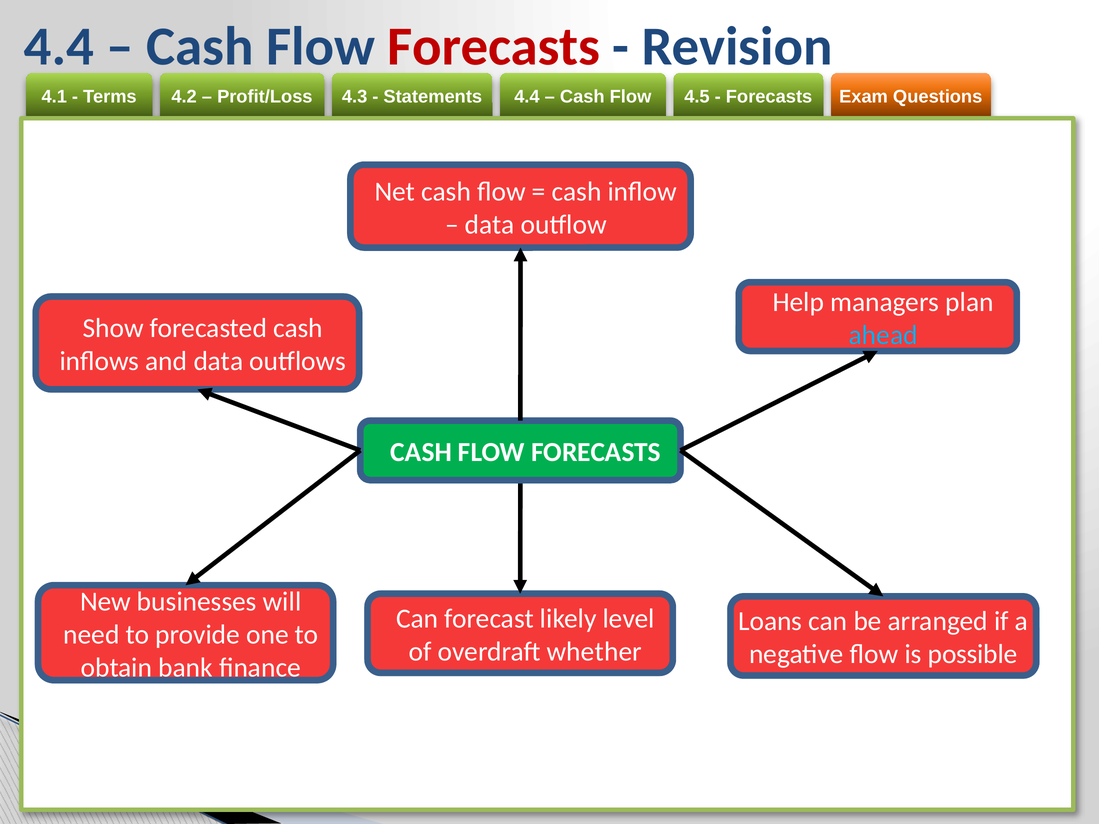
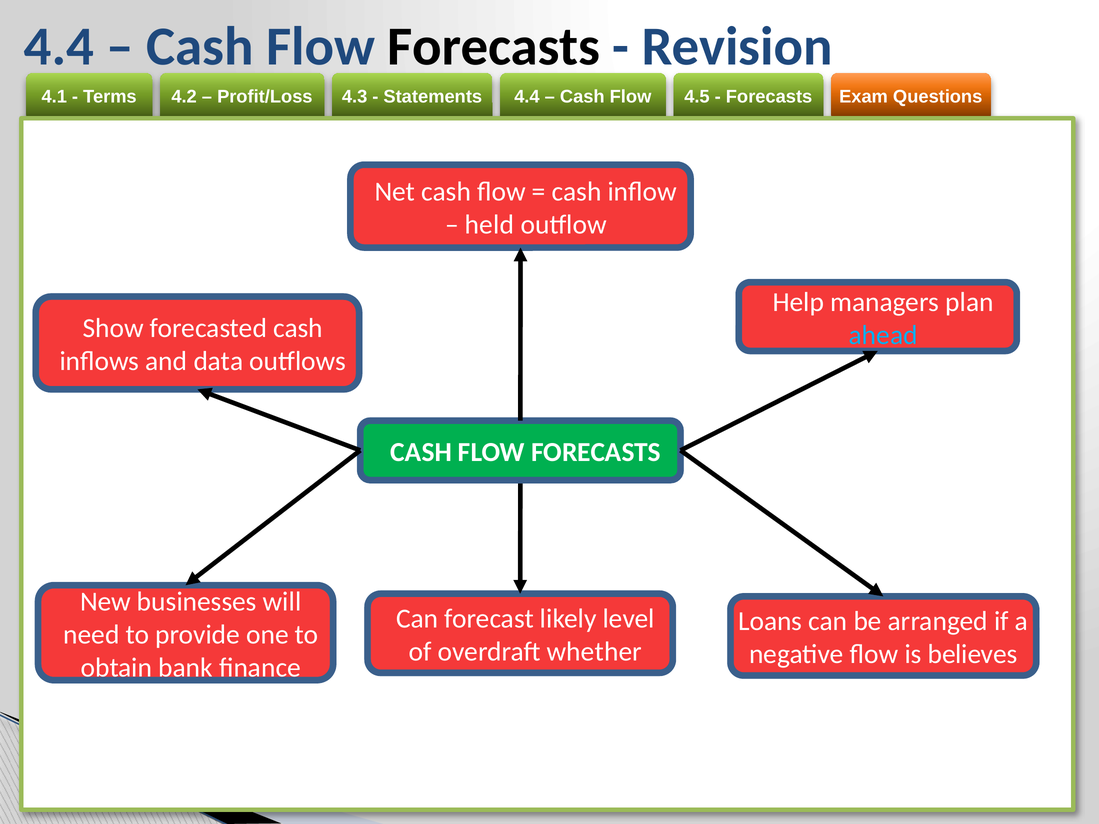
Forecasts at (494, 47) colour: red -> black
data at (490, 225): data -> held
possible: possible -> believes
